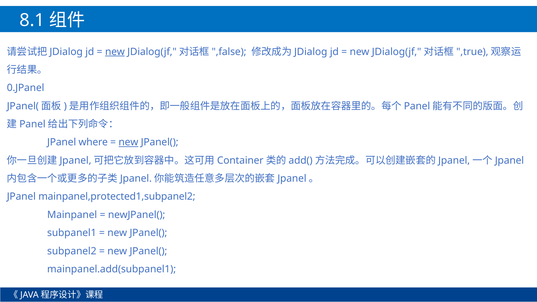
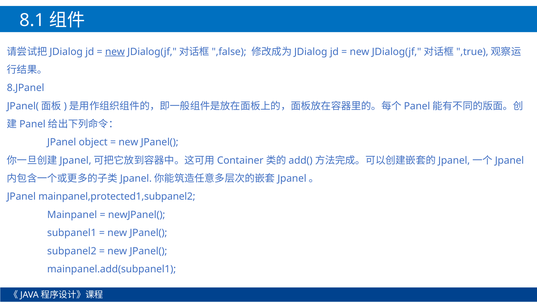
0.JPanel: 0.JPanel -> 8.JPanel
where: where -> object
new at (128, 142) underline: present -> none
